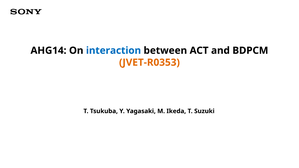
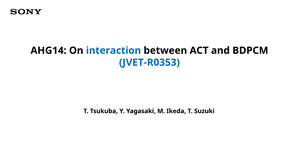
JVET-R0353 colour: orange -> blue
